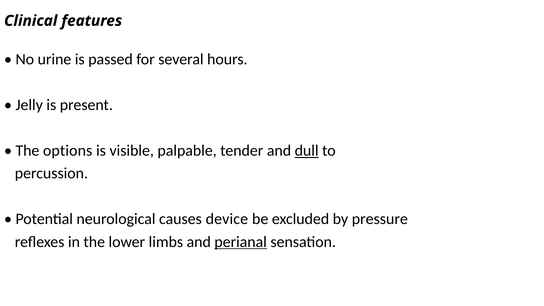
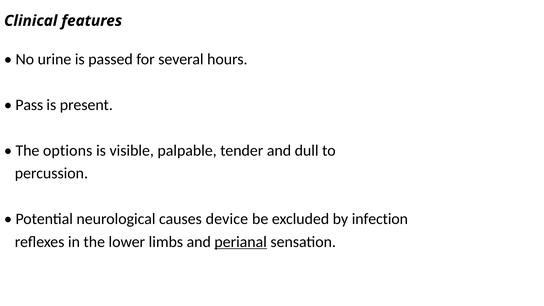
Jelly: Jelly -> Pass
dull underline: present -> none
pressure: pressure -> infection
